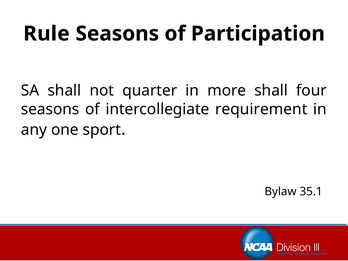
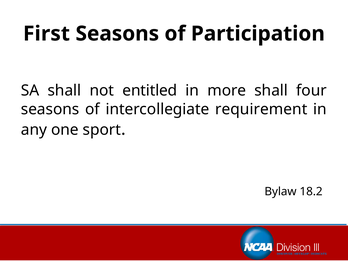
Rule: Rule -> First
quarter: quarter -> entitled
35.1: 35.1 -> 18.2
